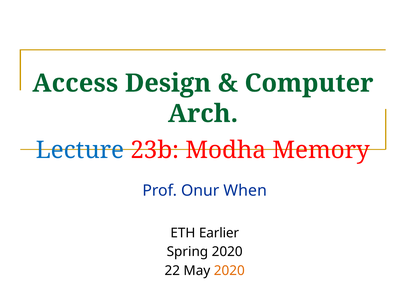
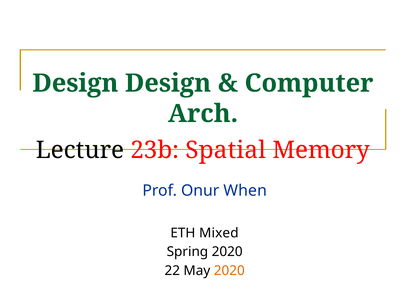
Access at (75, 83): Access -> Design
Lecture colour: blue -> black
Modha: Modha -> Spatial
Earlier: Earlier -> Mixed
